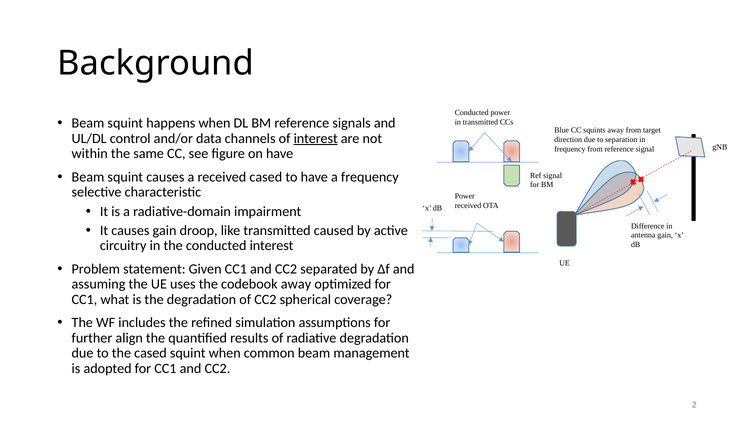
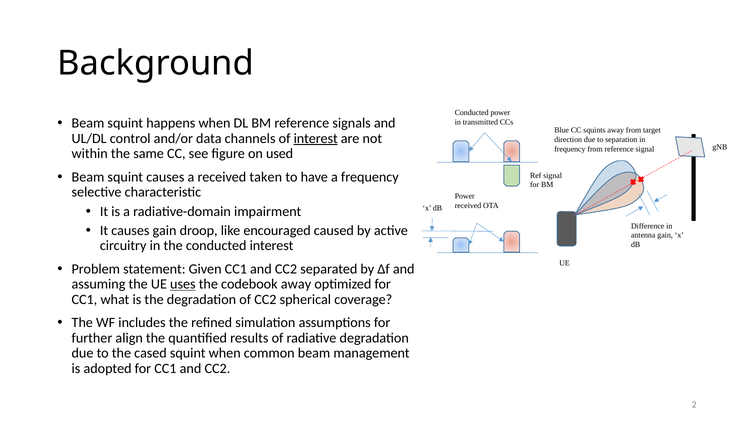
on have: have -> used
received cased: cased -> taken
like transmitted: transmitted -> encouraged
uses underline: none -> present
